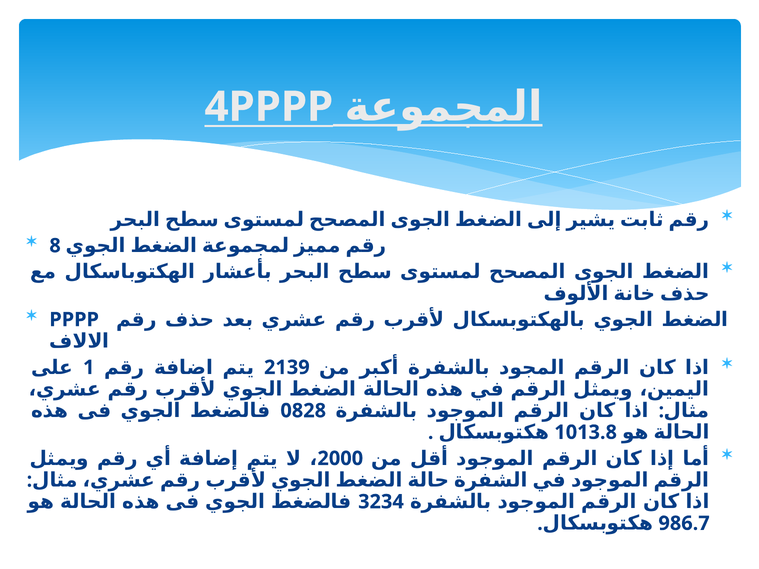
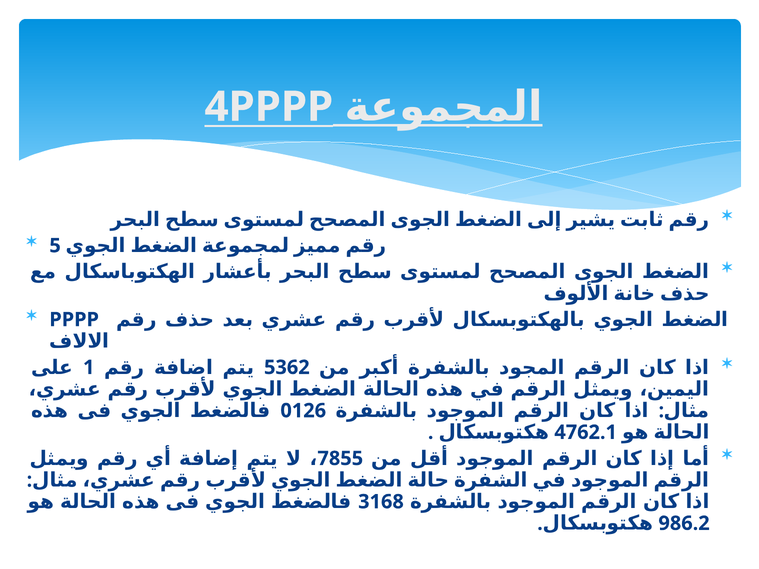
8: 8 -> 5
2139: 2139 -> 5362
0828: 0828 -> 0126
1013.8: 1013.8 -> 4762.1
2000: 2000 -> 7855
3234: 3234 -> 3168
986.7: 986.7 -> 986.2
